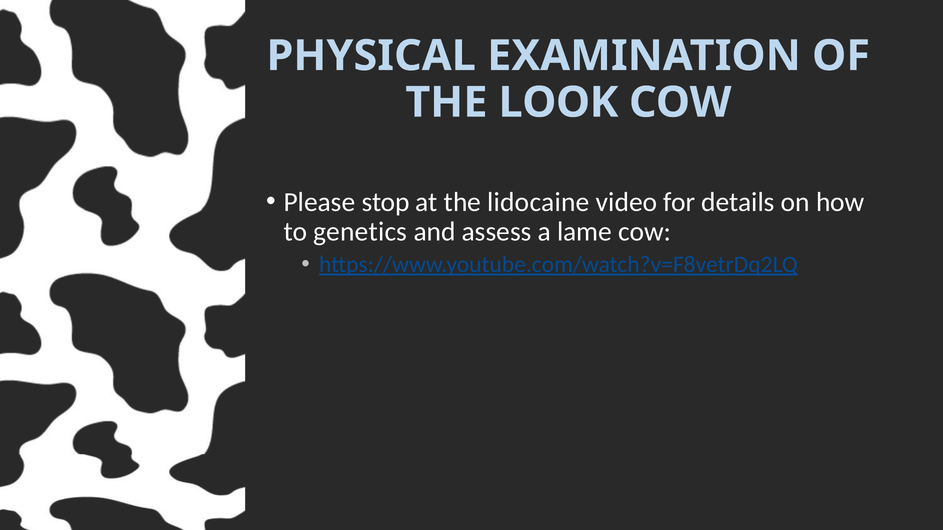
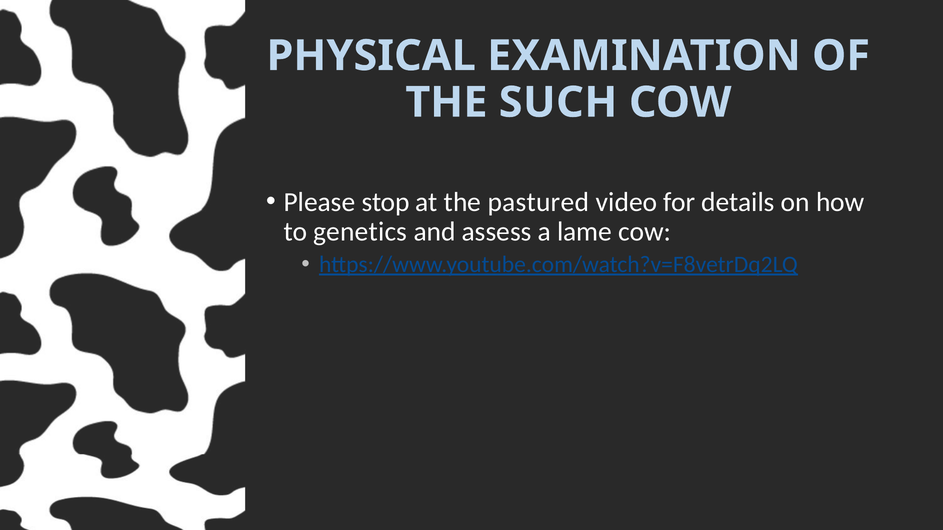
LOOK: LOOK -> SUCH
lidocaine: lidocaine -> pastured
